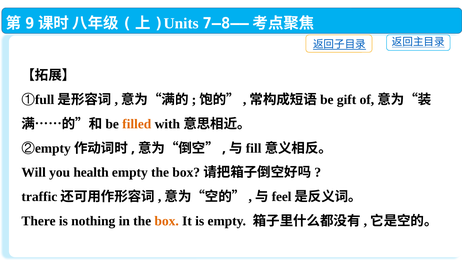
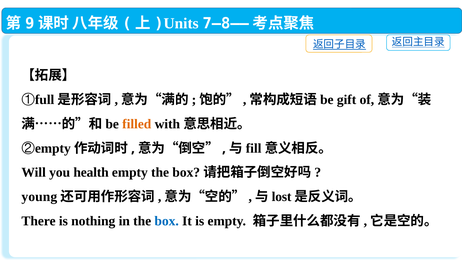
traffic: traffic -> young
feel: feel -> lost
box at (167, 221) colour: orange -> blue
